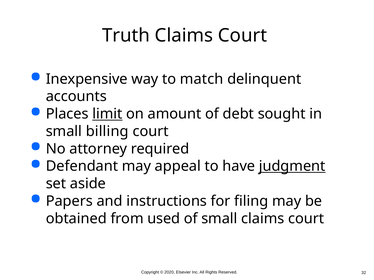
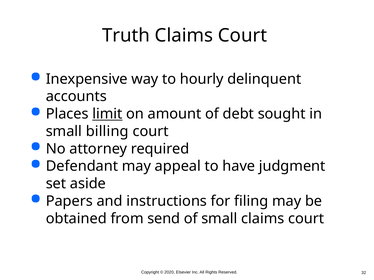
match: match -> hourly
judgment underline: present -> none
used: used -> send
